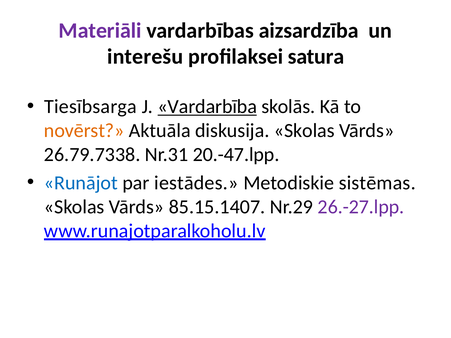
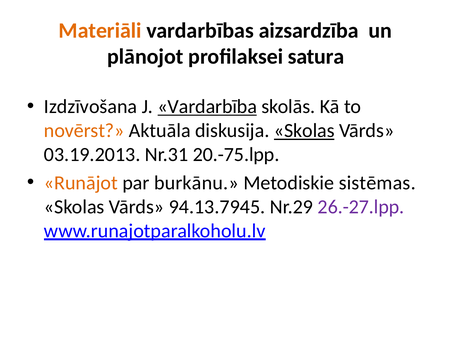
Materiāli colour: purple -> orange
interešu: interešu -> plānojot
Tiesībsarga: Tiesībsarga -> Izdzīvošana
Skolas at (304, 131) underline: none -> present
26.79.7338: 26.79.7338 -> 03.19.2013
20.-47.lpp: 20.-47.lpp -> 20.-75.lpp
Runājot colour: blue -> orange
iestādes: iestādes -> burkānu
85.15.1407: 85.15.1407 -> 94.13.7945
